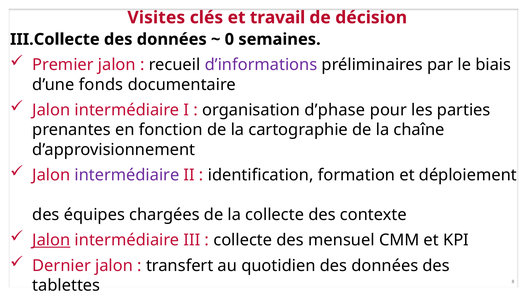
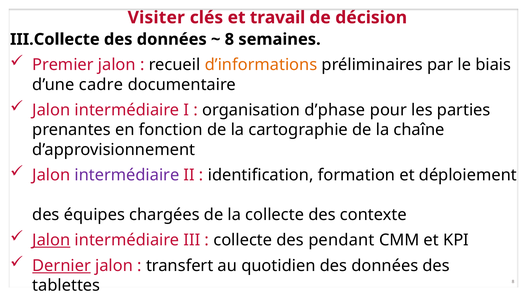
Visites: Visites -> Visiter
0 at (229, 39): 0 -> 8
d’informations colour: purple -> orange
fonds: fonds -> cadre
mensuel: mensuel -> pendant
Dernier underline: none -> present
